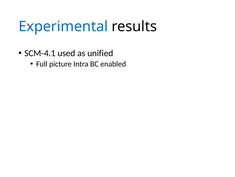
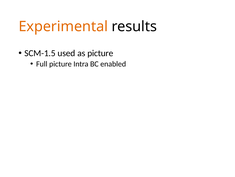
Experimental colour: blue -> orange
SCM-4.1: SCM-4.1 -> SCM-1.5
as unified: unified -> picture
